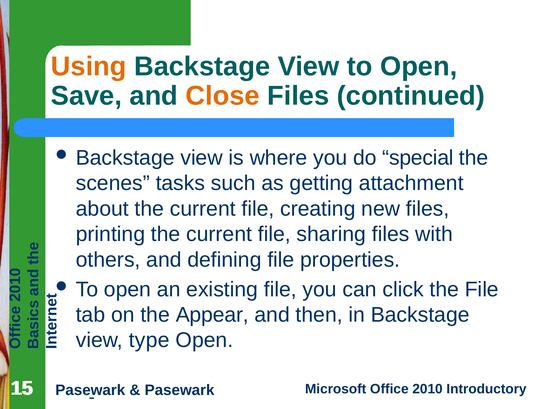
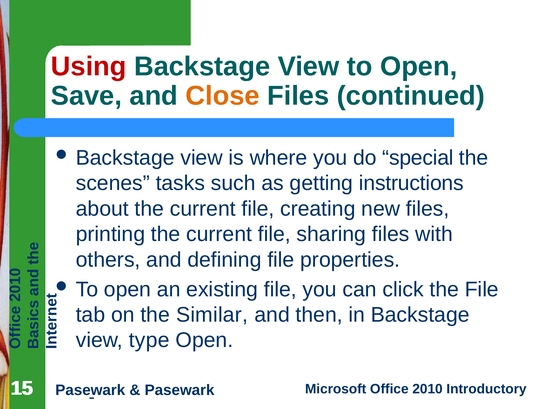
Using colour: orange -> red
attachment: attachment -> instructions
Appear: Appear -> Similar
